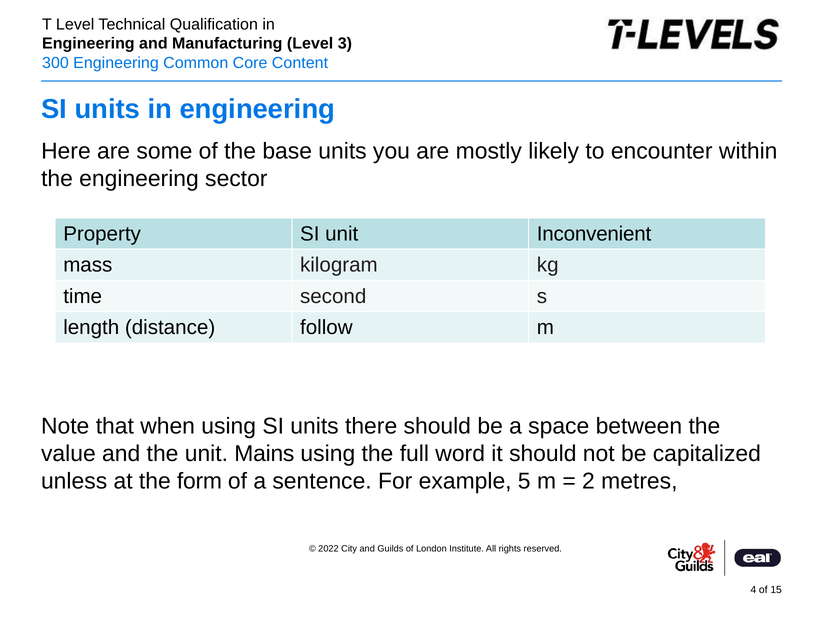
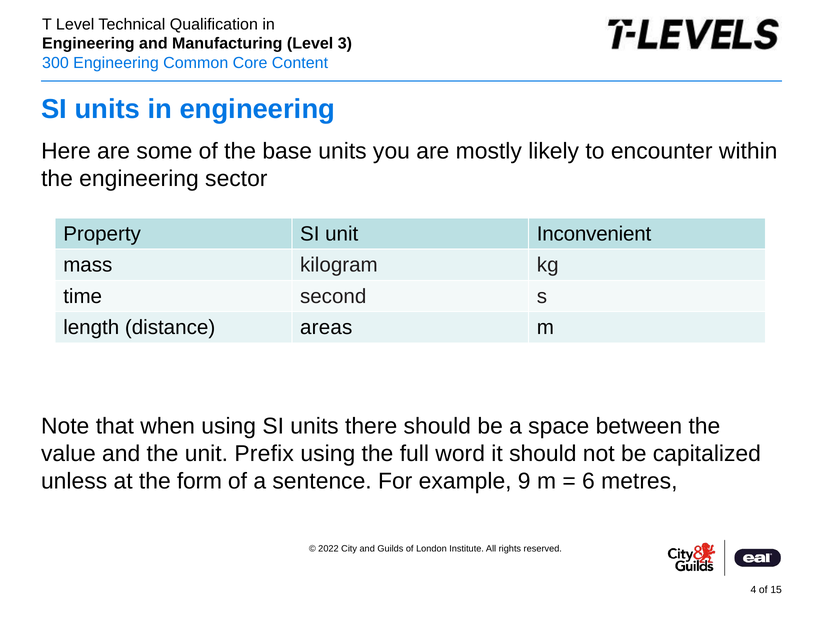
follow: follow -> areas
Mains: Mains -> Prefix
5: 5 -> 9
2: 2 -> 6
